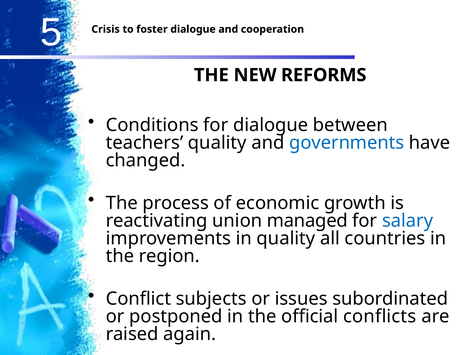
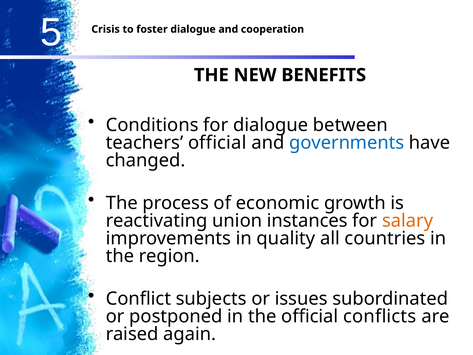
REFORMS: REFORMS -> BENEFITS
teachers quality: quality -> official
managed: managed -> instances
salary colour: blue -> orange
